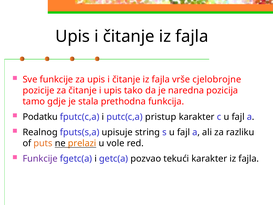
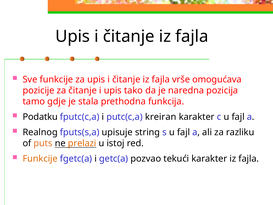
cjelobrojne: cjelobrojne -> omogućava
pristup: pristup -> kreiran
vole: vole -> istoj
Funkcije at (40, 159) colour: purple -> orange
